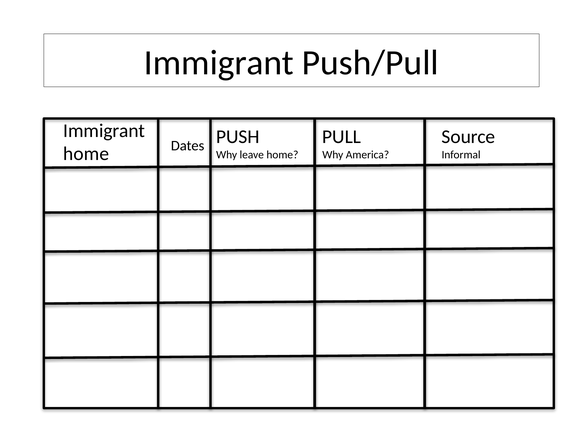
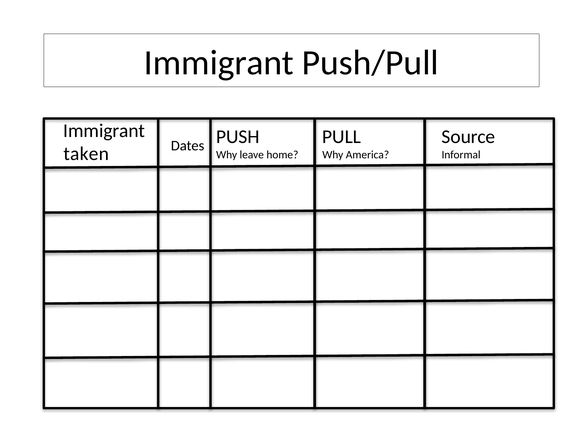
home at (86, 154): home -> taken
